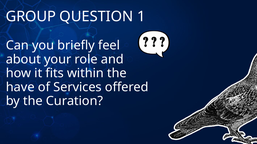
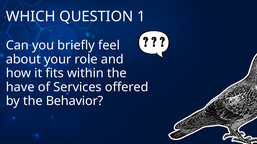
GROUP: GROUP -> WHICH
Curation: Curation -> Behavior
